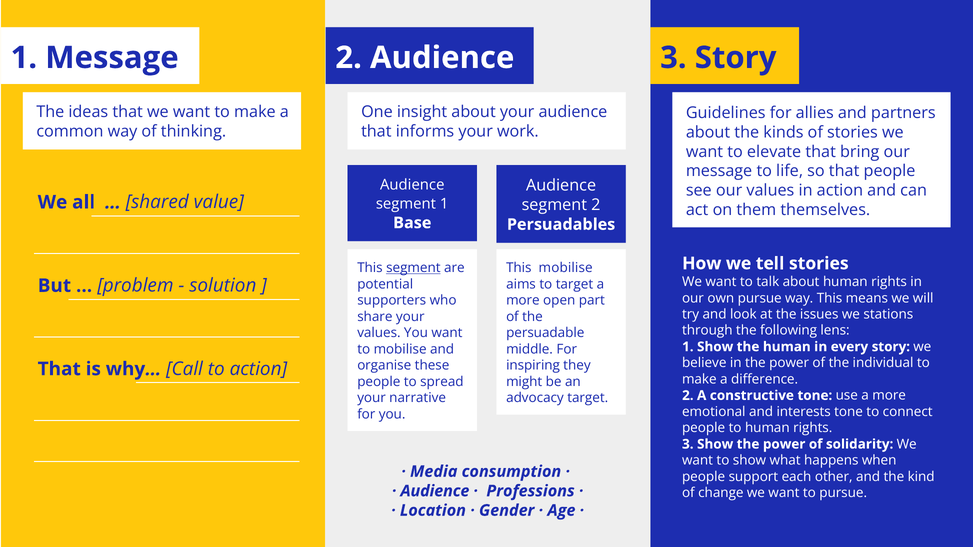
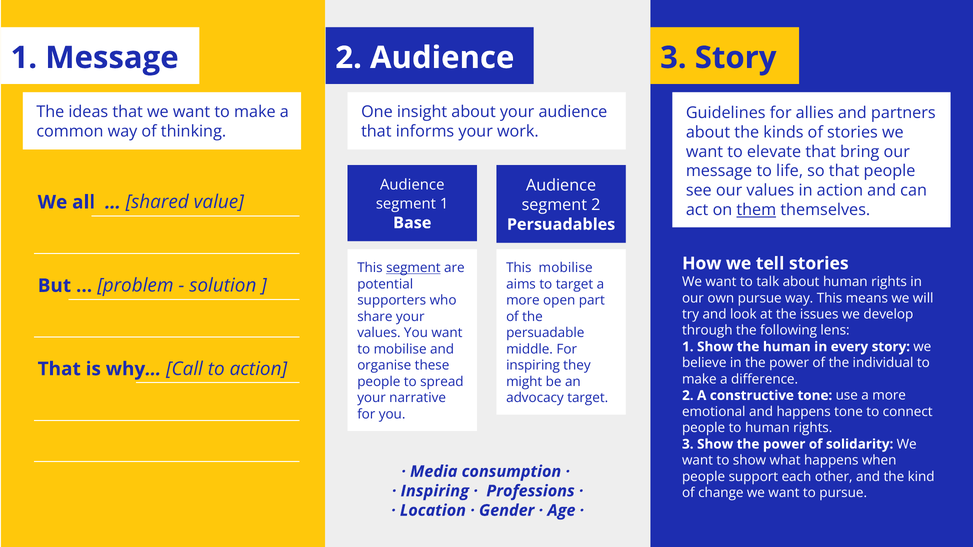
them underline: none -> present
stations: stations -> develop
and interests: interests -> happens
Audience at (435, 491): Audience -> Inspiring
